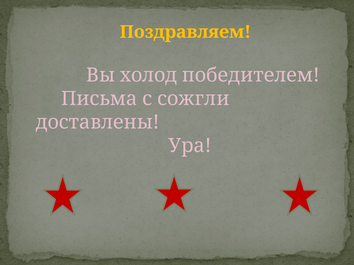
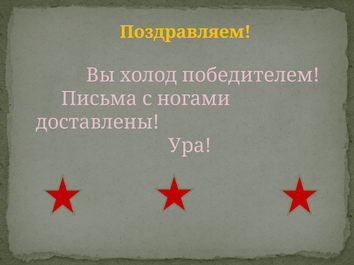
сожгли: сожгли -> ногами
